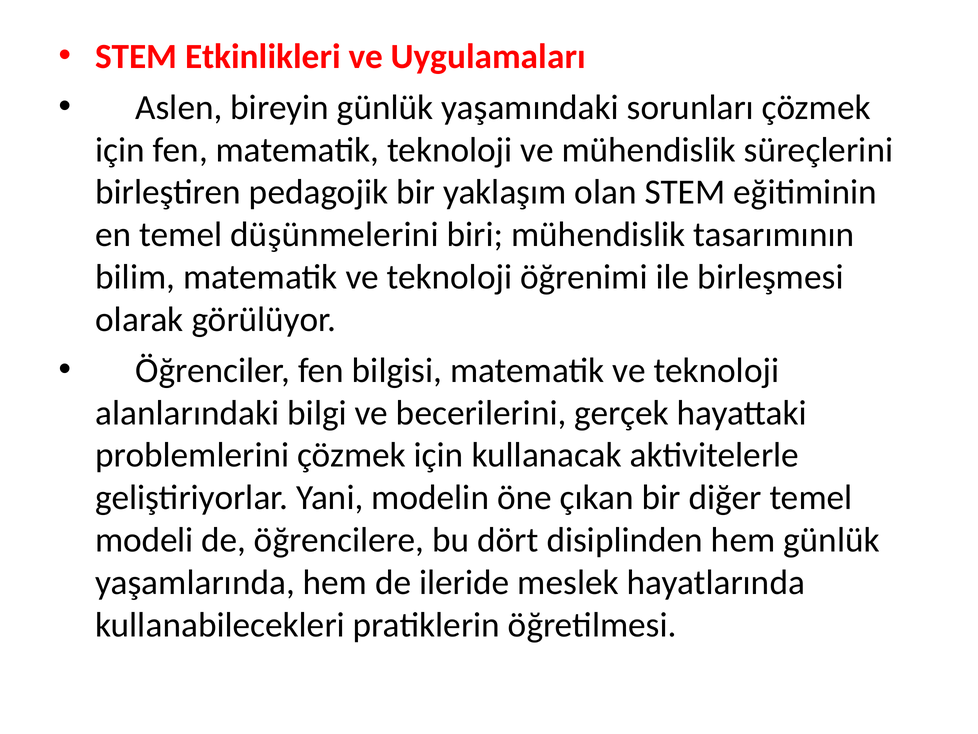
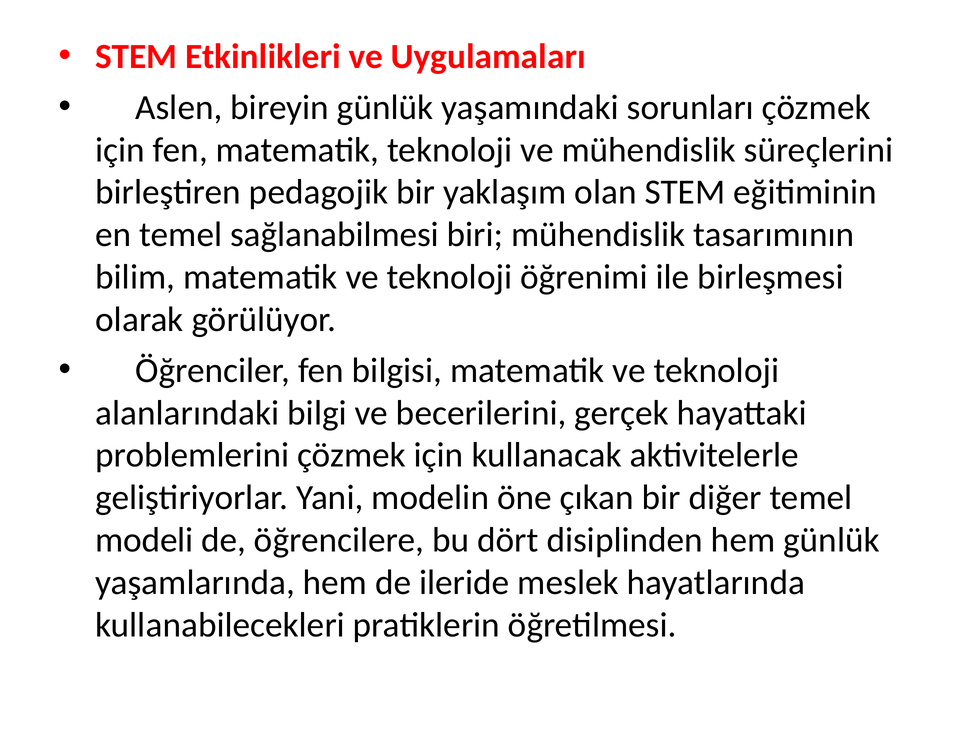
düşünmelerini: düşünmelerini -> sağlanabilmesi
